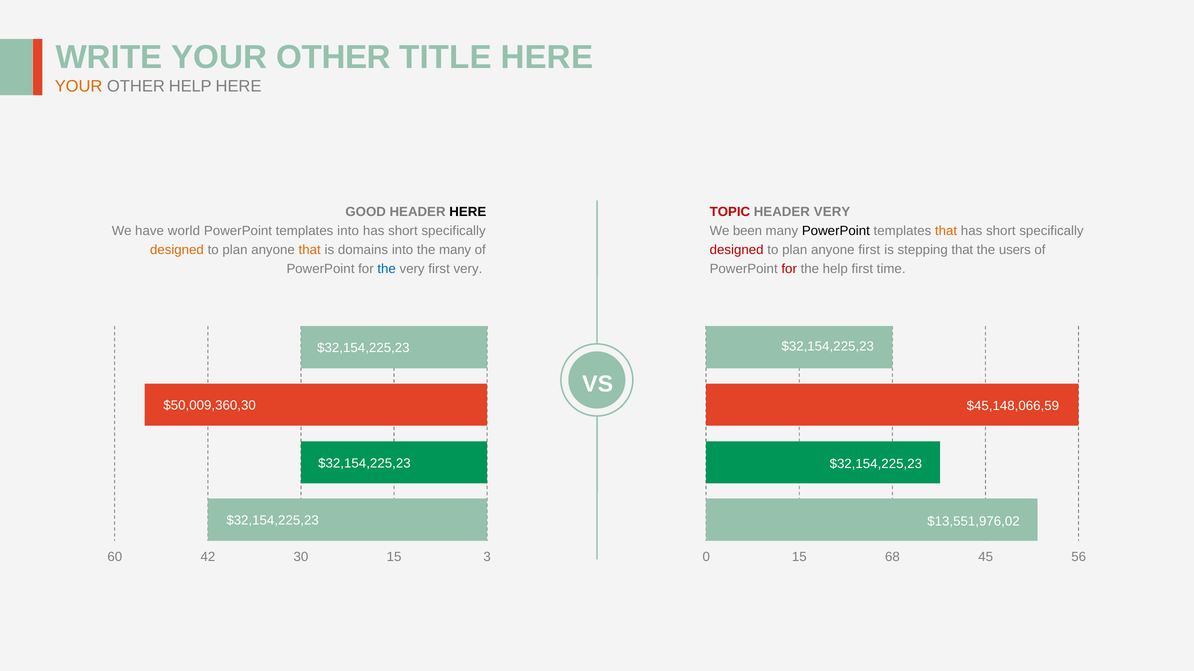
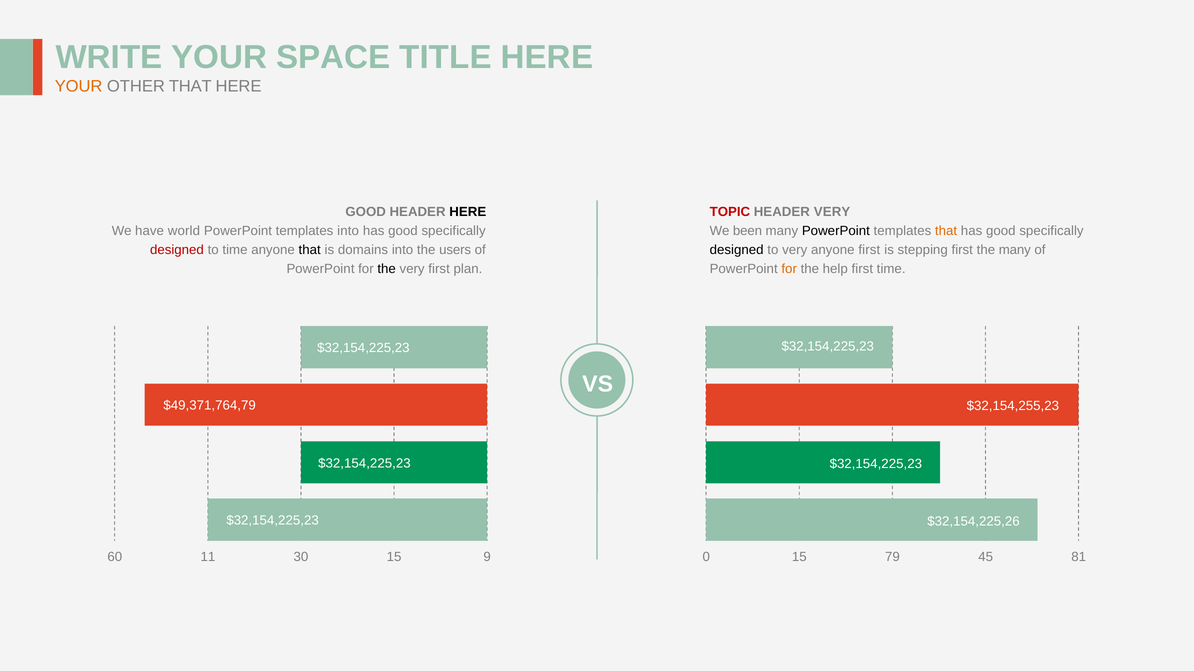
WRITE YOUR OTHER: OTHER -> SPACE
OTHER HELP: HELP -> THAT
short at (403, 231): short -> good
short at (1001, 231): short -> good
designed at (177, 250) colour: orange -> red
plan at (235, 250): plan -> time
that at (310, 250) colour: orange -> black
the many: many -> users
designed at (737, 250) colour: red -> black
plan at (795, 250): plan -> very
stepping that: that -> first
the users: users -> many
the at (387, 269) colour: blue -> black
first very: very -> plan
for at (789, 269) colour: red -> orange
$50,009,360,30: $50,009,360,30 -> $49,371,764,79
$45,148,066,59: $45,148,066,59 -> $32,154,255,23
$13,551,976,02: $13,551,976,02 -> $32,154,225,26
42: 42 -> 11
3: 3 -> 9
68: 68 -> 79
56: 56 -> 81
